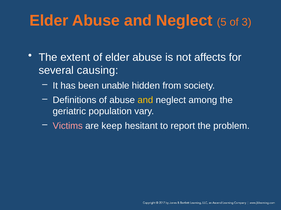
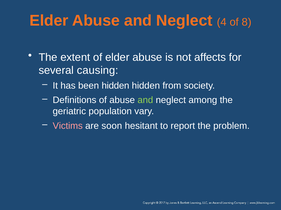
5: 5 -> 4
3: 3 -> 8
been unable: unable -> hidden
and at (145, 100) colour: yellow -> light green
keep: keep -> soon
